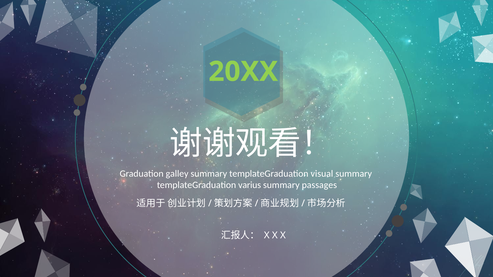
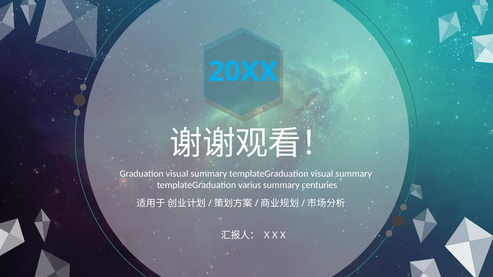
20XX colour: light green -> light blue
Graduation galley: galley -> visual
passages: passages -> centuries
